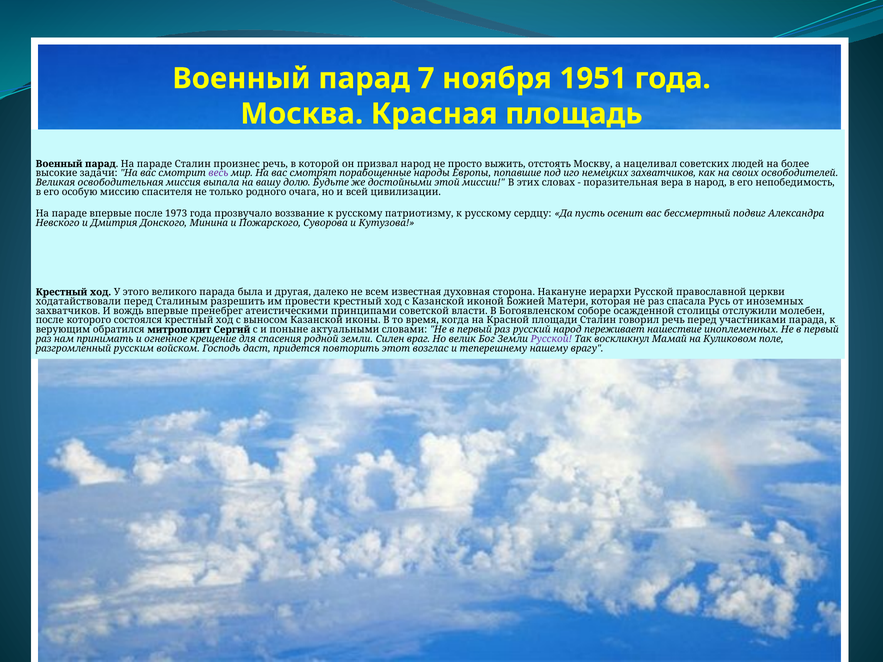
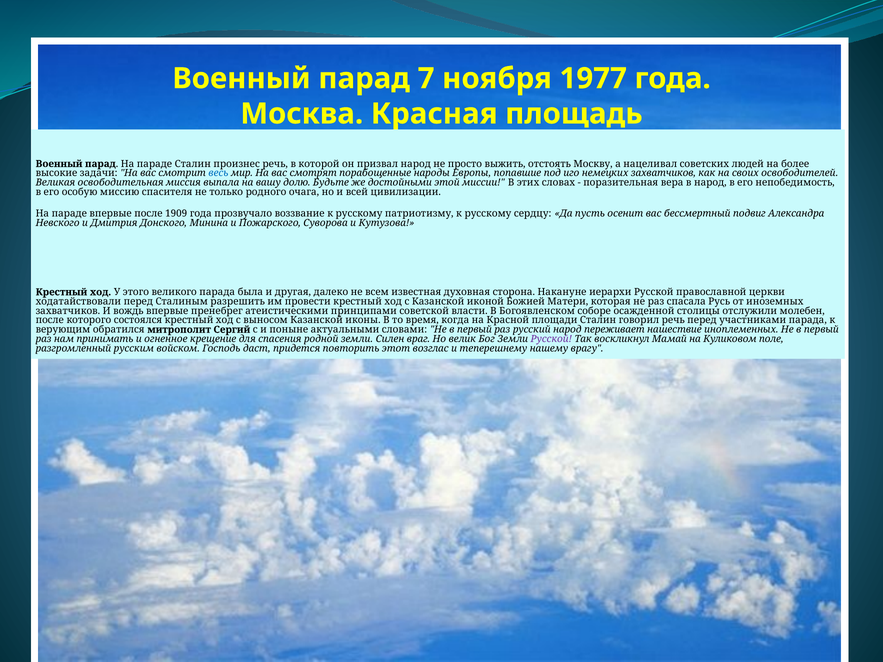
1951: 1951 -> 1977
весь colour: purple -> blue
1973: 1973 -> 1909
